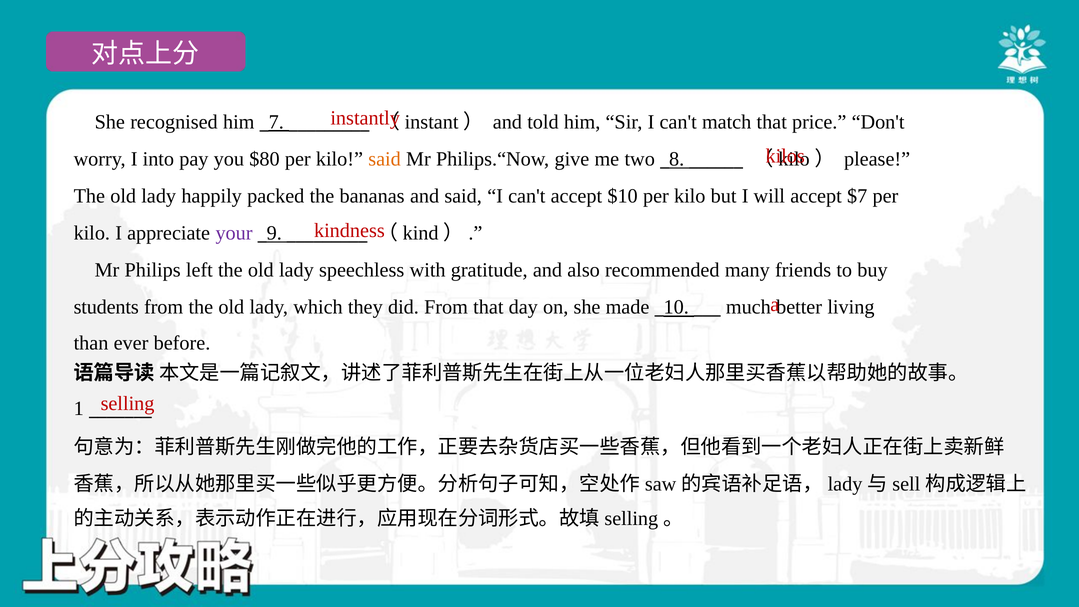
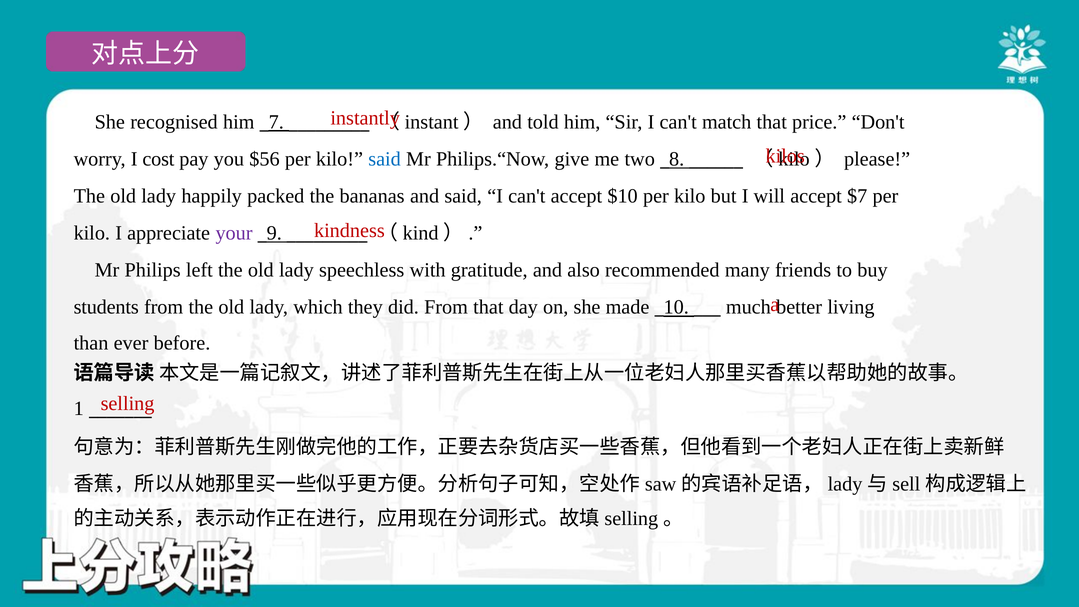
into: into -> cost
$80: $80 -> $56
said at (385, 159) colour: orange -> blue
